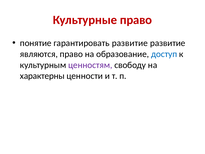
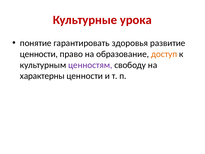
Культурные право: право -> урока
гарантировать развитие: развитие -> здоровья
являются at (39, 54): являются -> ценности
доступ colour: blue -> orange
